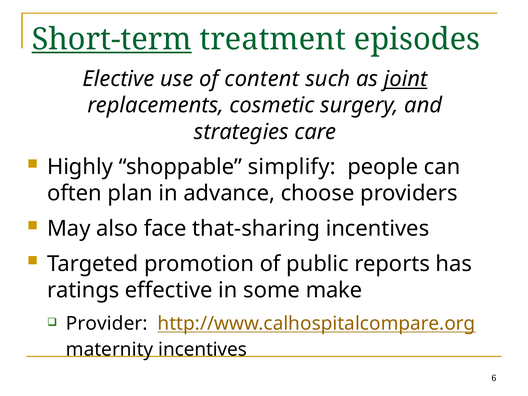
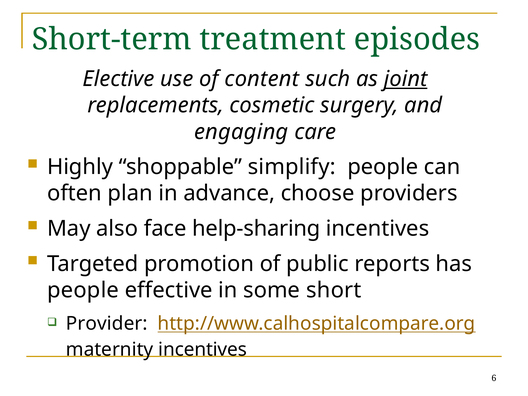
Short-term underline: present -> none
strategies: strategies -> engaging
that-sharing: that-sharing -> help-sharing
ratings at (83, 290): ratings -> people
make: make -> short
